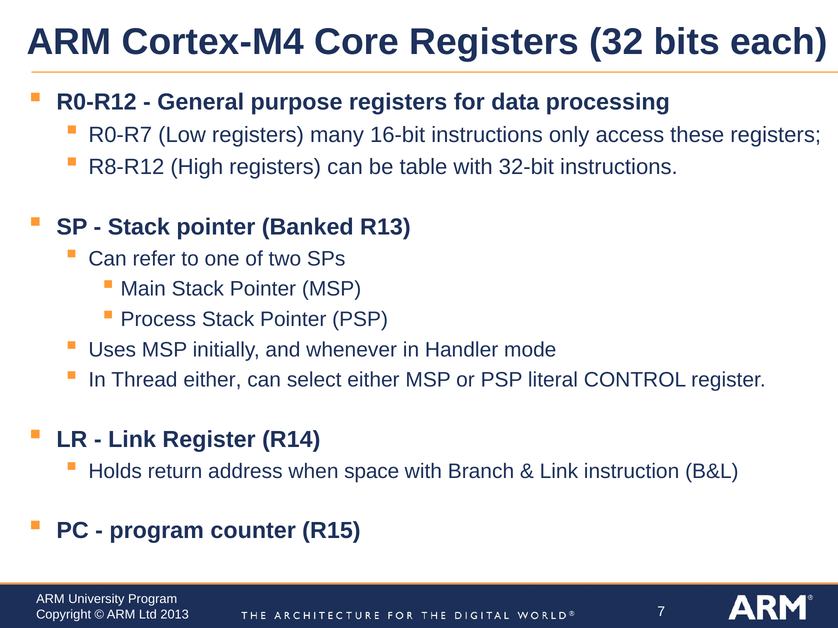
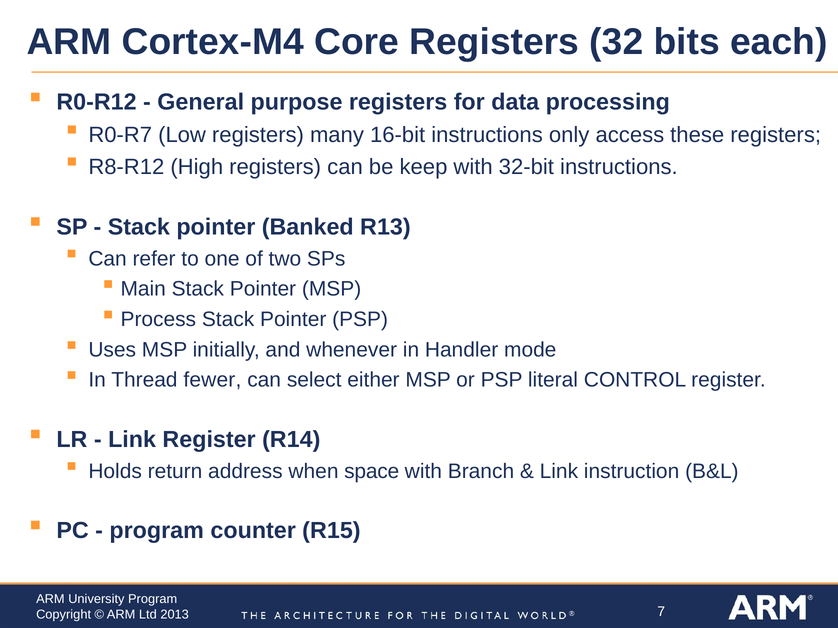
table: table -> keep
Thread either: either -> fewer
